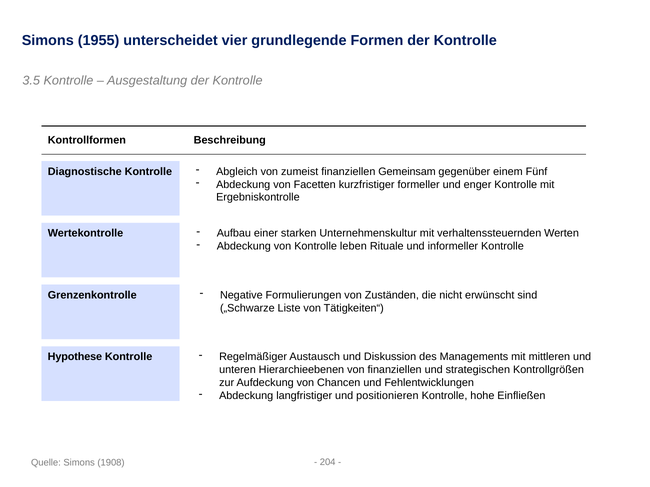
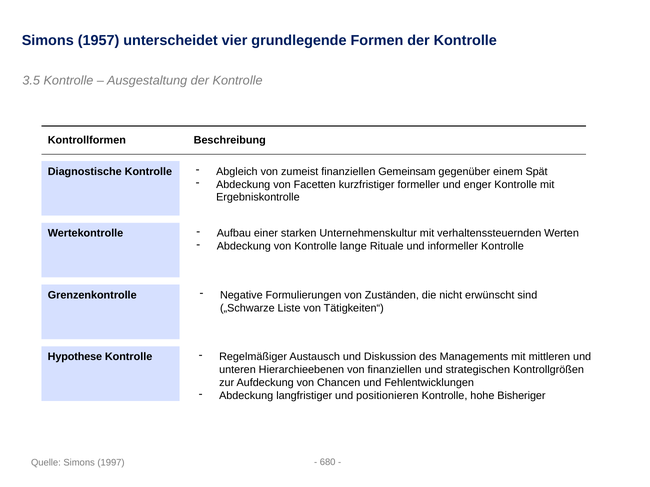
1955: 1955 -> 1957
Fünf: Fünf -> Spät
leben: leben -> lange
Einfließen: Einfließen -> Bisheriger
204: 204 -> 680
1908: 1908 -> 1997
